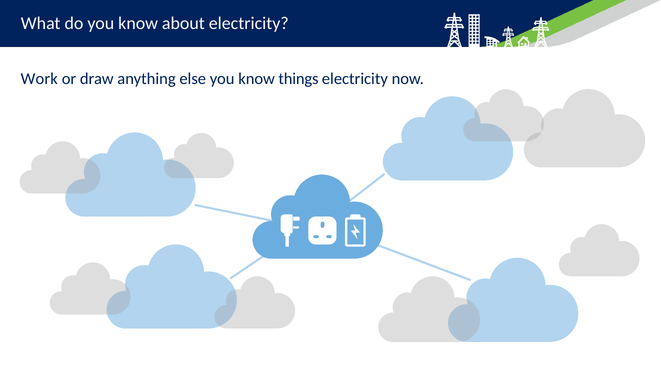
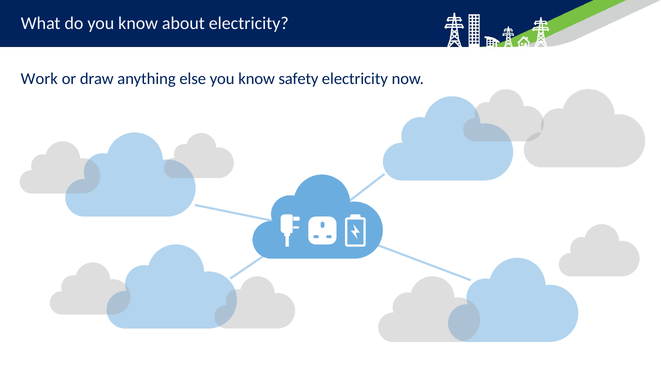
things: things -> safety
